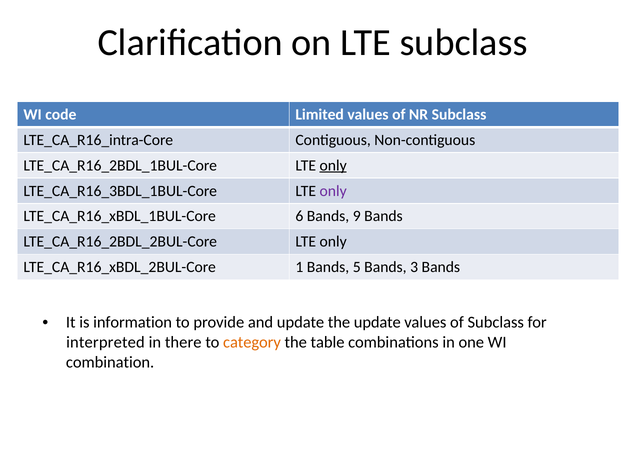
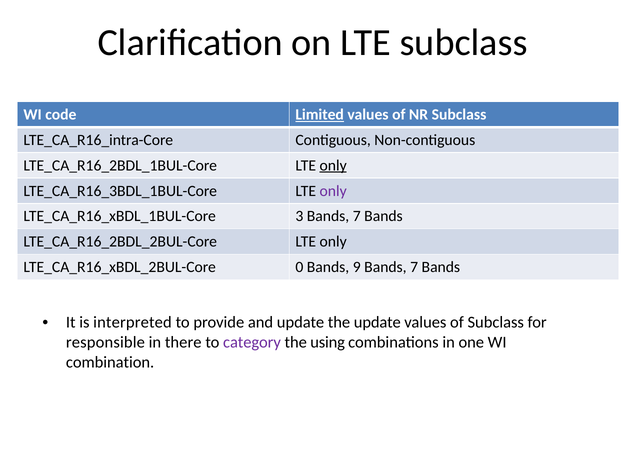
Limited underline: none -> present
6: 6 -> 3
9 at (357, 216): 9 -> 7
1: 1 -> 0
5: 5 -> 9
3 at (414, 267): 3 -> 7
information: information -> interpreted
interpreted: interpreted -> responsible
category colour: orange -> purple
table: table -> using
